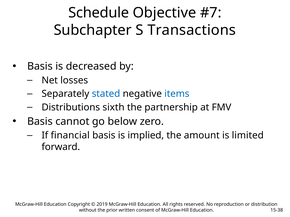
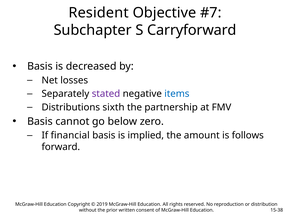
Schedule: Schedule -> Resident
Transactions: Transactions -> Carryforward
stated colour: blue -> purple
limited: limited -> follows
